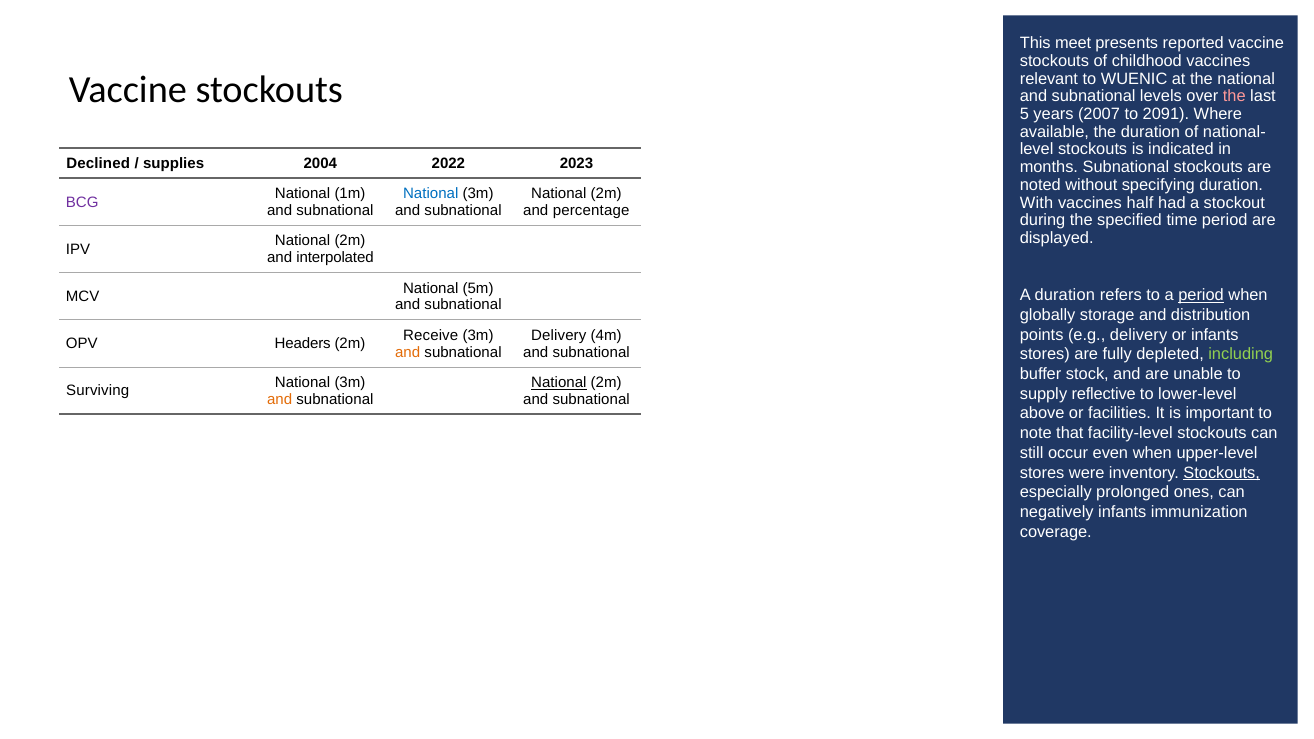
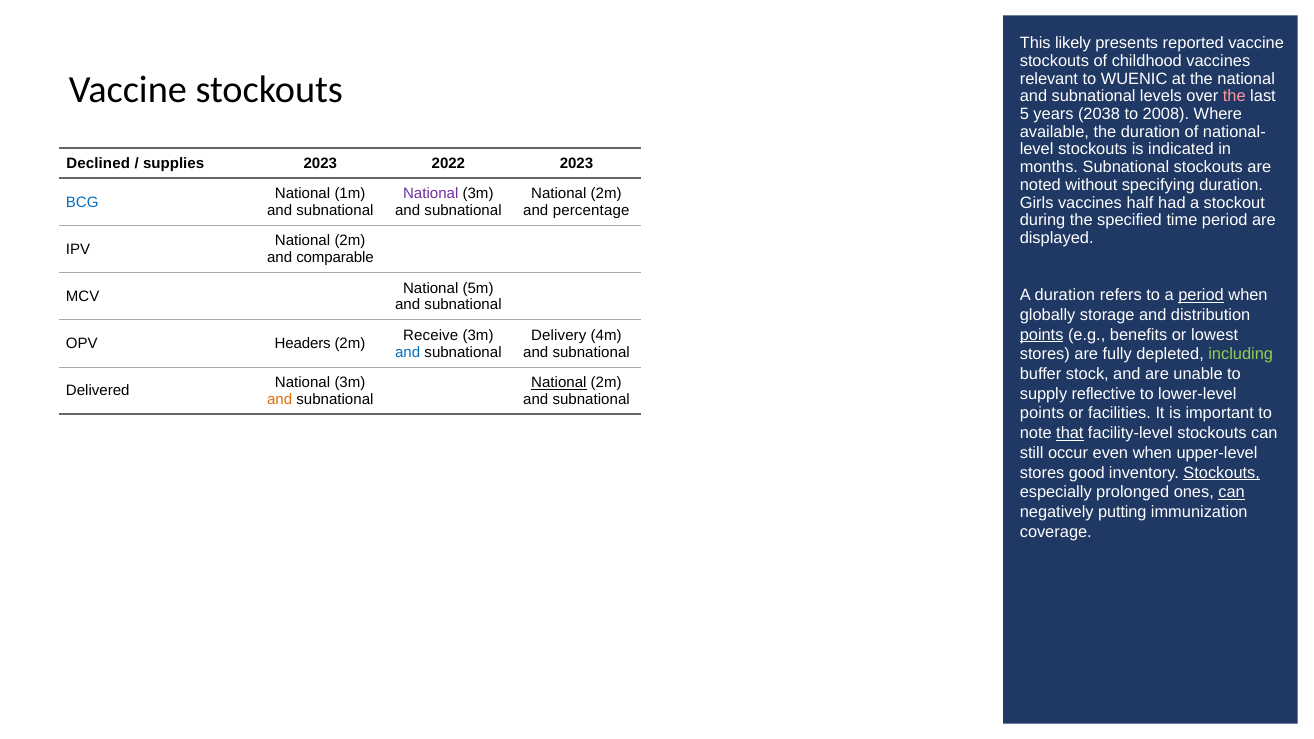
meet: meet -> likely
2007: 2007 -> 2038
2091: 2091 -> 2008
supplies 2004: 2004 -> 2023
National at (431, 194) colour: blue -> purple
BCG colour: purple -> blue
With: With -> Girls
interpolated: interpolated -> comparable
points at (1042, 335) underline: none -> present
e.g delivery: delivery -> benefits
or infants: infants -> lowest
and at (408, 352) colour: orange -> blue
Surviving: Surviving -> Delivered
above at (1042, 414): above -> points
that underline: none -> present
were: were -> good
can at (1232, 492) underline: none -> present
negatively infants: infants -> putting
